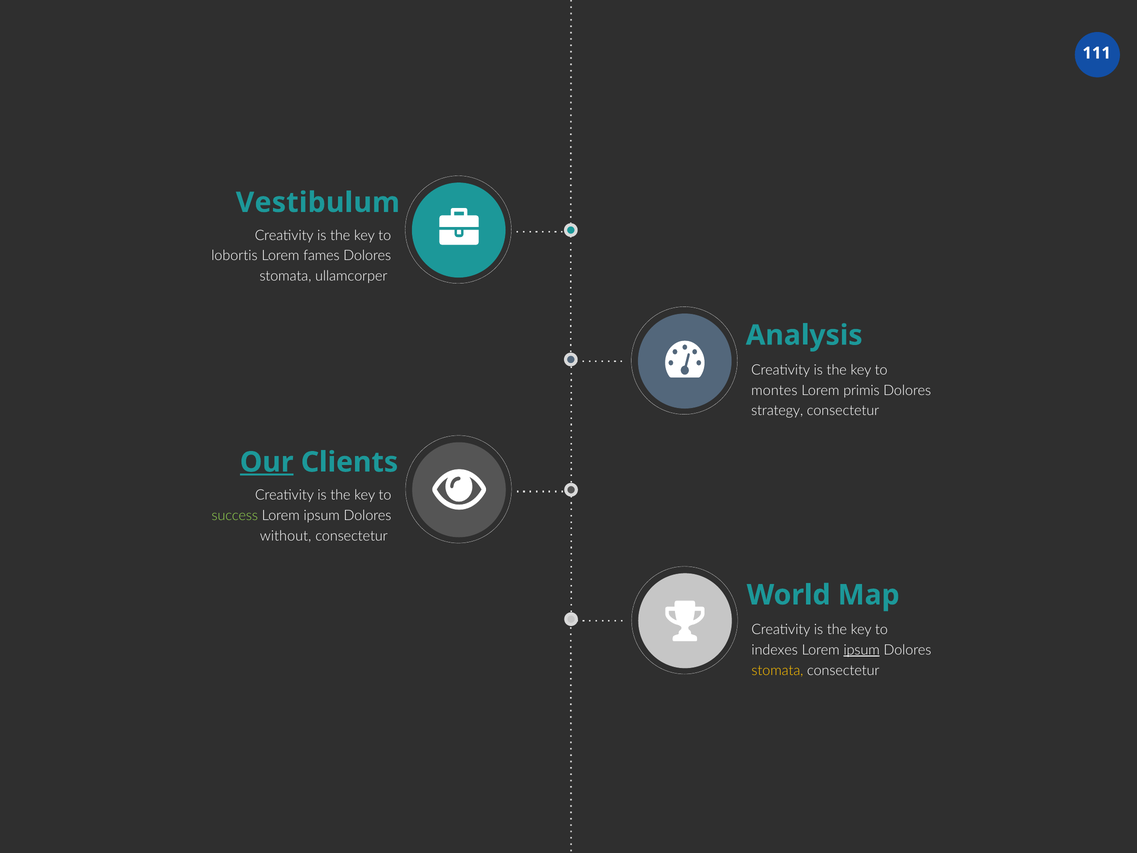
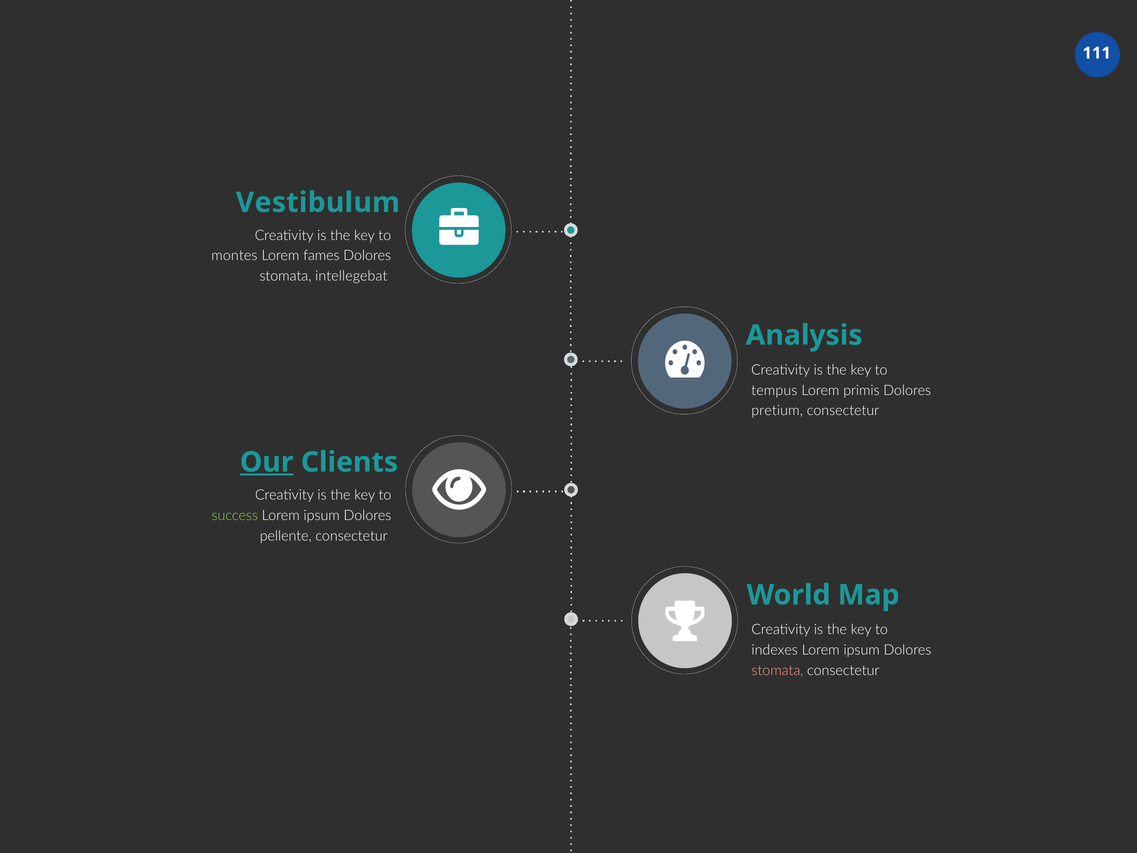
lobortis: lobortis -> montes
ullamcorper: ullamcorper -> intellegebat
montes: montes -> tempus
strategy: strategy -> pretium
without: without -> pellente
ipsum at (862, 650) underline: present -> none
stomata at (777, 670) colour: yellow -> pink
